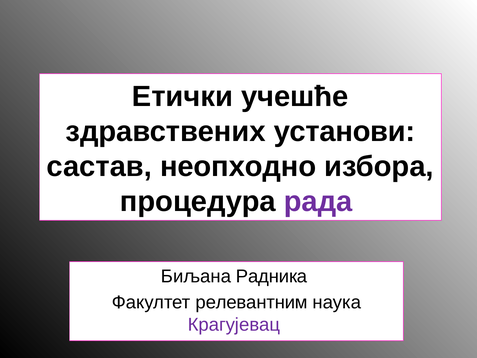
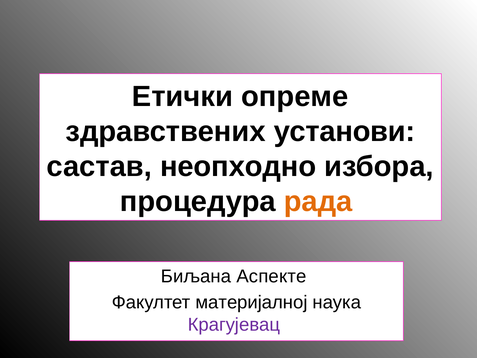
учешће: учешће -> опреме
рада colour: purple -> orange
Радника: Радника -> Аспекте
релевантним: релевантним -> материјалној
